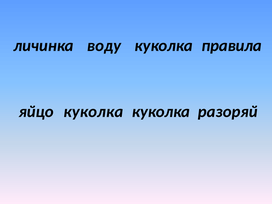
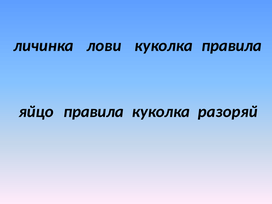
воду: воду -> лови
яйцо куколка: куколка -> правила
